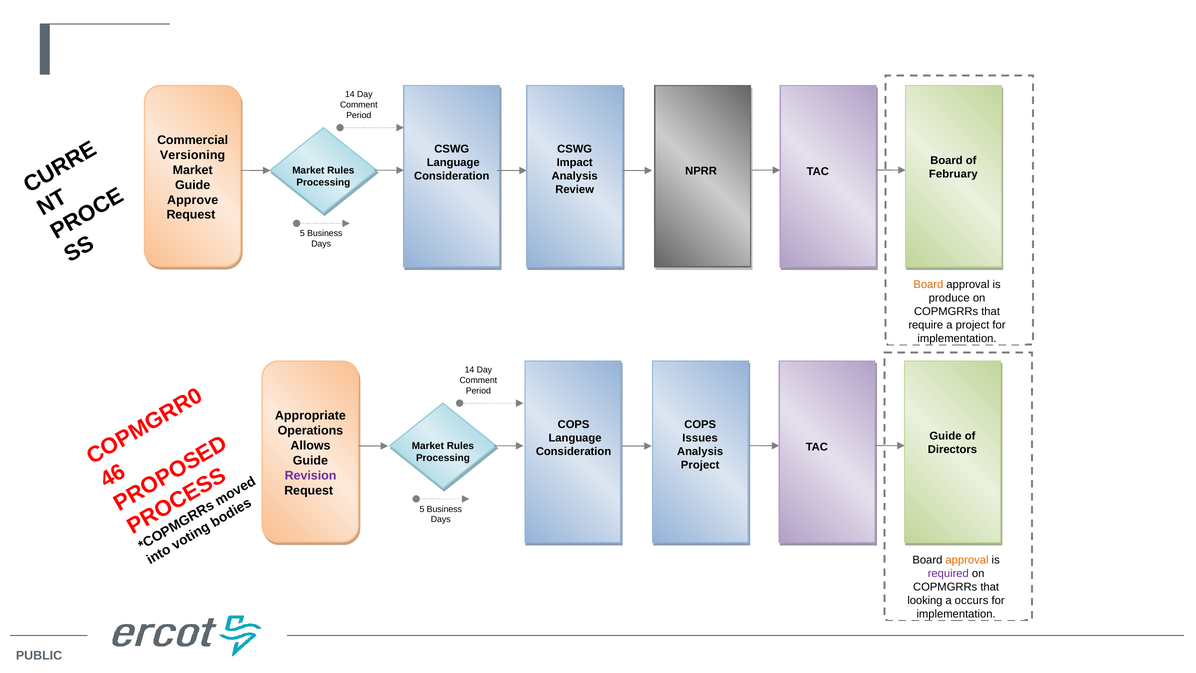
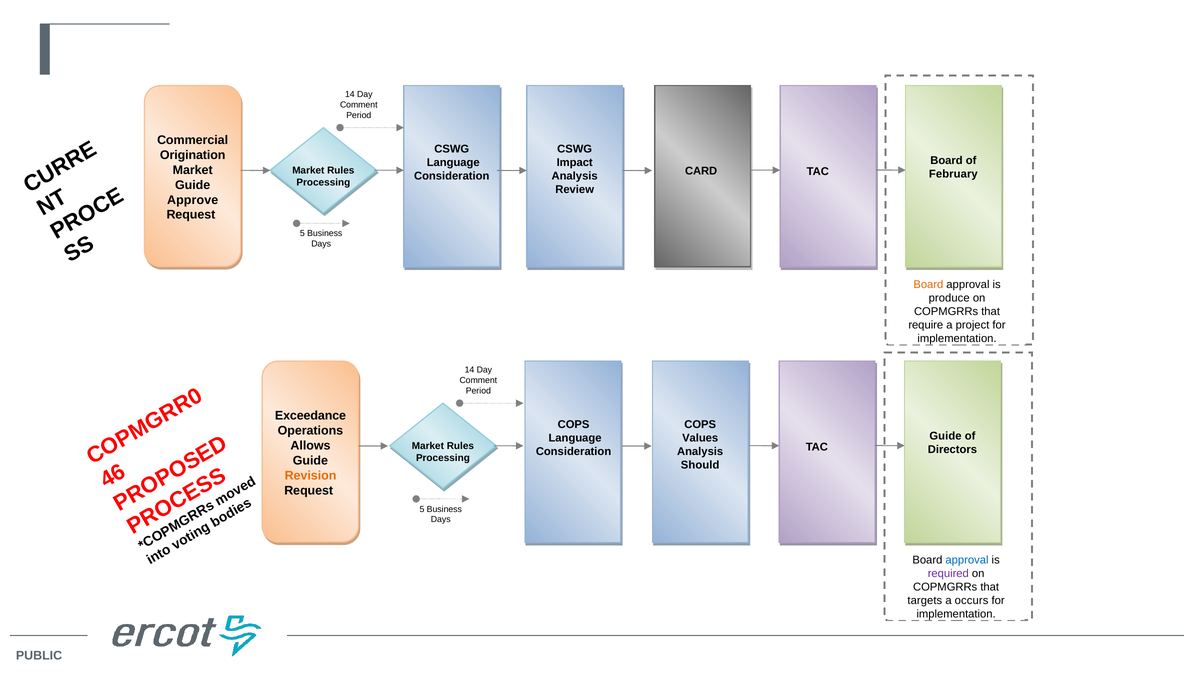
Versioning: Versioning -> Origination
NPRR: NPRR -> CARD
Appropriate: Appropriate -> Exceedance
Issues: Issues -> Values
Project at (700, 465): Project -> Should
Revision colour: purple -> orange
approval at (967, 560) colour: orange -> blue
looking: looking -> targets
